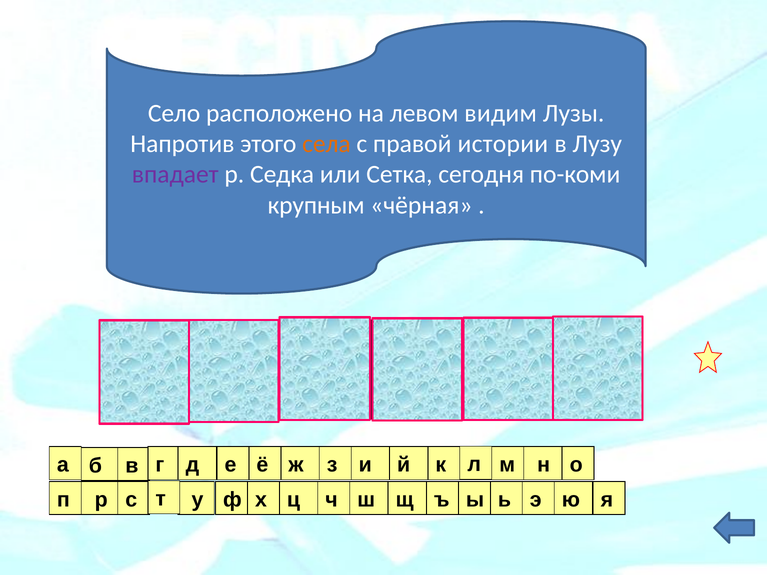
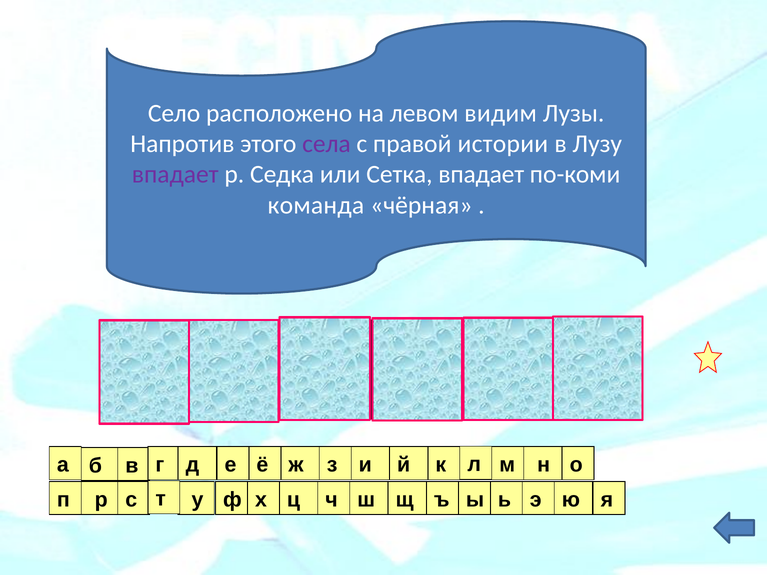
села colour: orange -> purple
Сетка сегодня: сегодня -> впадает
крупным: крупным -> команда
